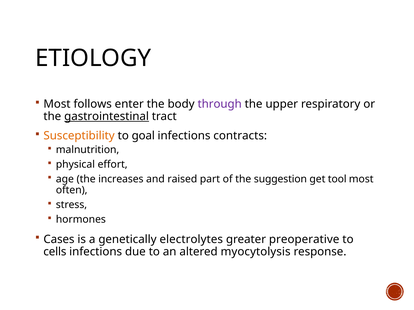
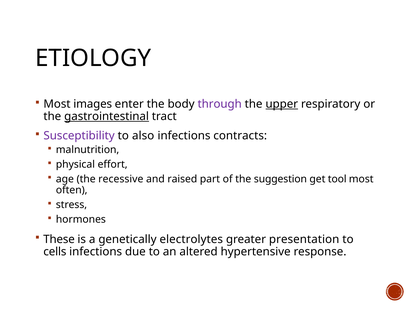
follows: follows -> images
upper underline: none -> present
Susceptibility colour: orange -> purple
goal: goal -> also
increases: increases -> recessive
Cases: Cases -> These
preoperative: preoperative -> presentation
myocytolysis: myocytolysis -> hypertensive
